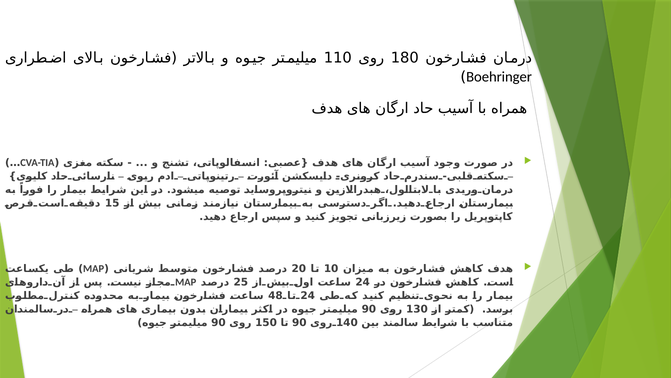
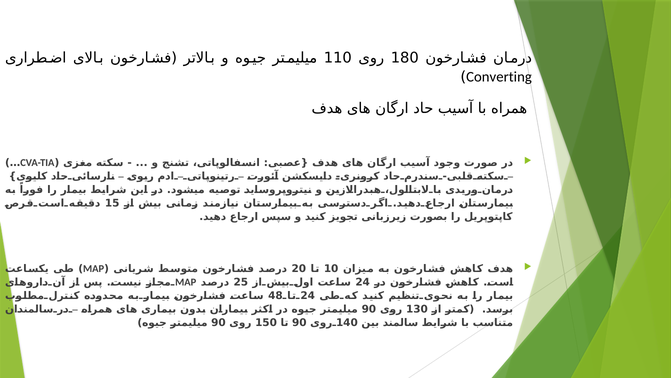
Boehringer: Boehringer -> Converting
